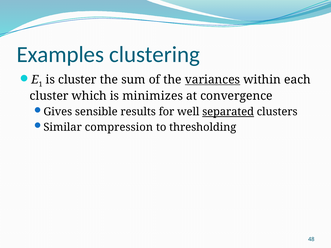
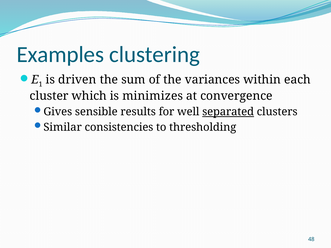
is cluster: cluster -> driven
variances underline: present -> none
compression: compression -> consistencies
